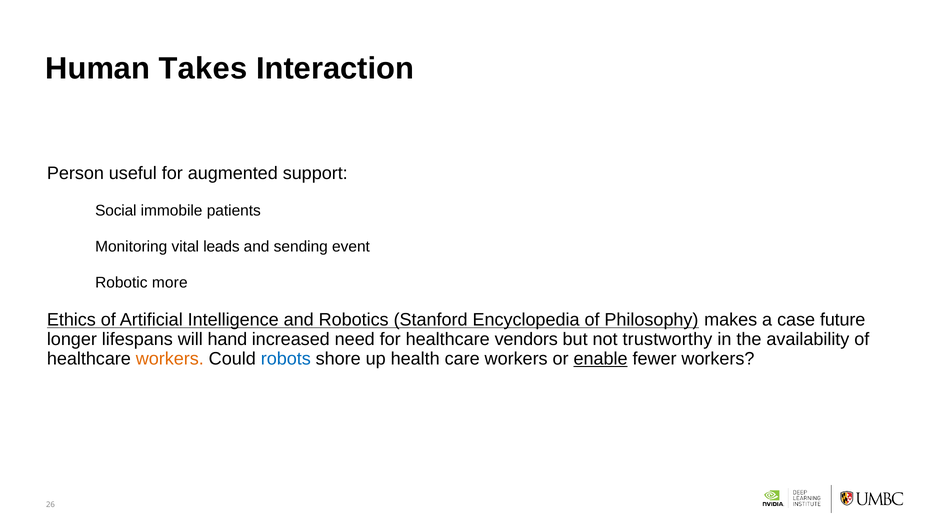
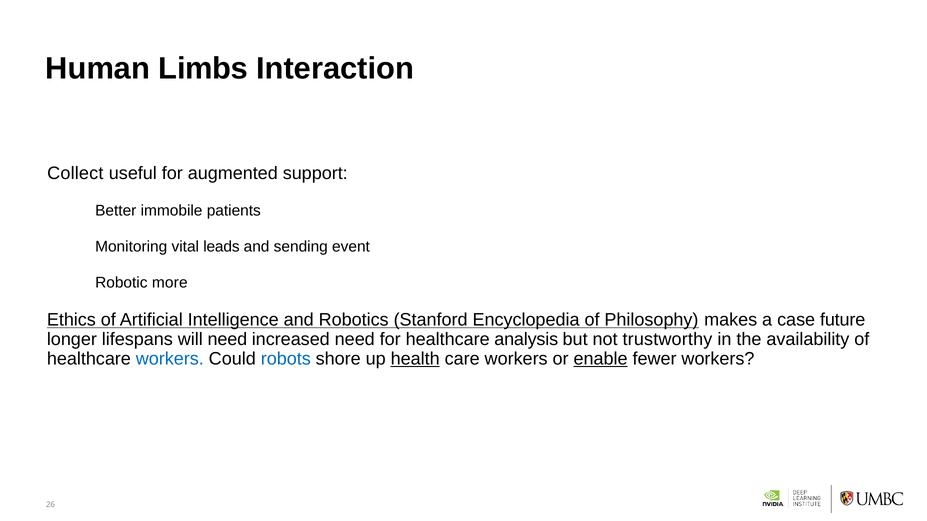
Takes: Takes -> Limbs
Person: Person -> Collect
Social: Social -> Better
will hand: hand -> need
vendors: vendors -> analysis
workers at (170, 359) colour: orange -> blue
health underline: none -> present
